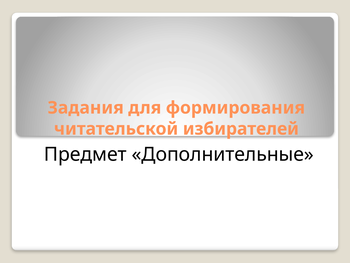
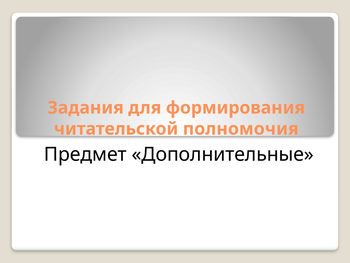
избирателей: избирателей -> полномочия
